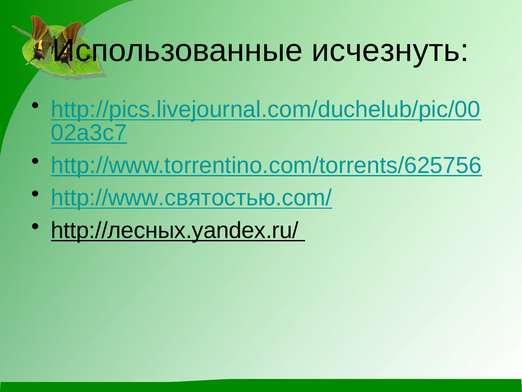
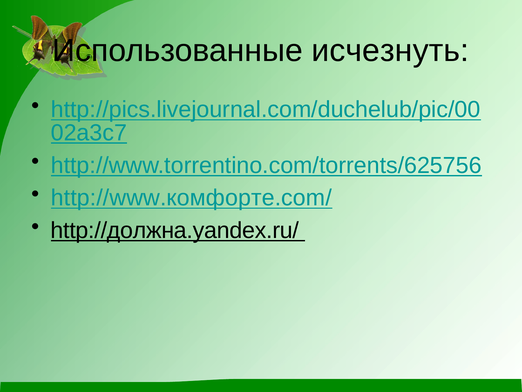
http://www.святостью.com/: http://www.святостью.com/ -> http://www.комфорте.com/
http://лесных.yandex.ru/: http://лесных.yandex.ru/ -> http://должна.yandex.ru/
